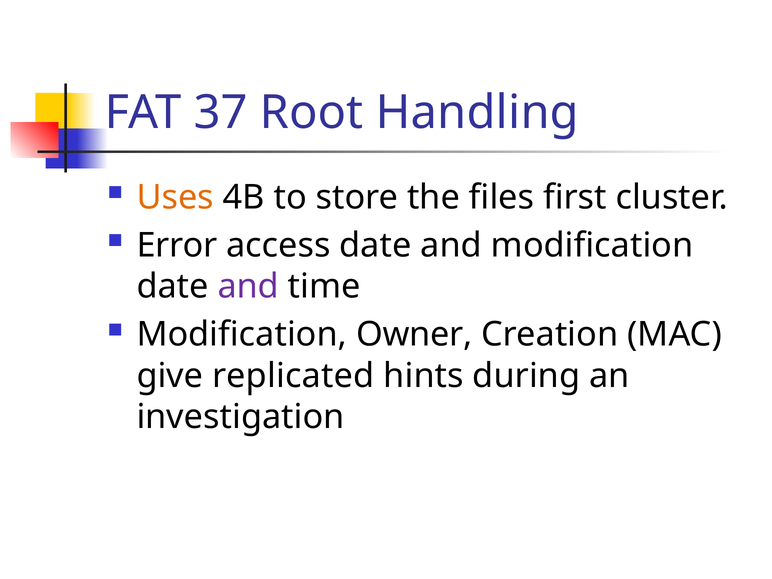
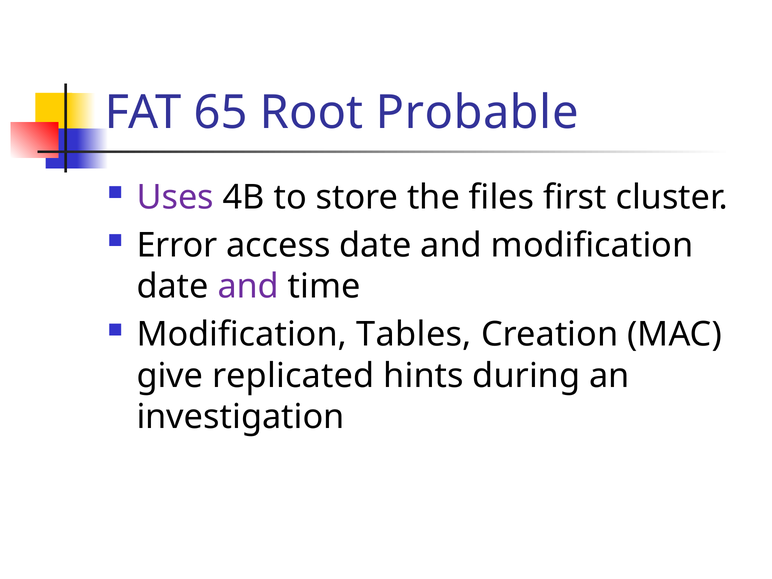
37: 37 -> 65
Handling: Handling -> Probable
Uses colour: orange -> purple
Owner: Owner -> Tables
